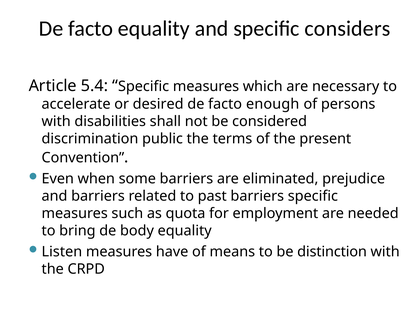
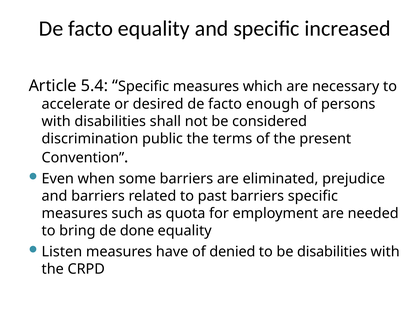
considers: considers -> increased
body: body -> done
means: means -> denied
be distinction: distinction -> disabilities
